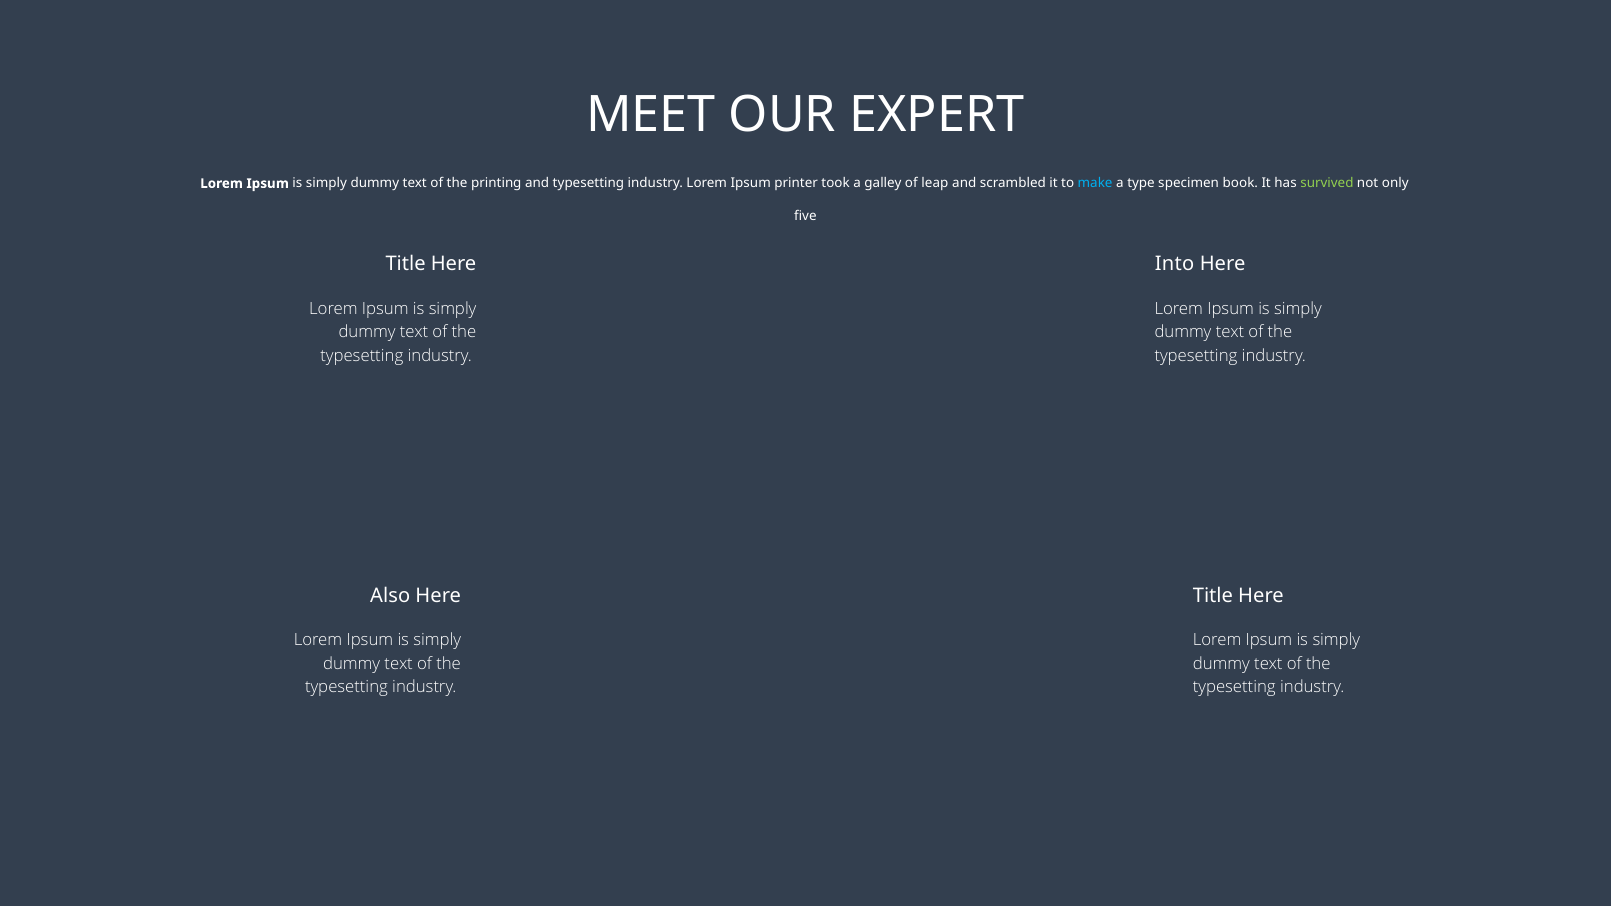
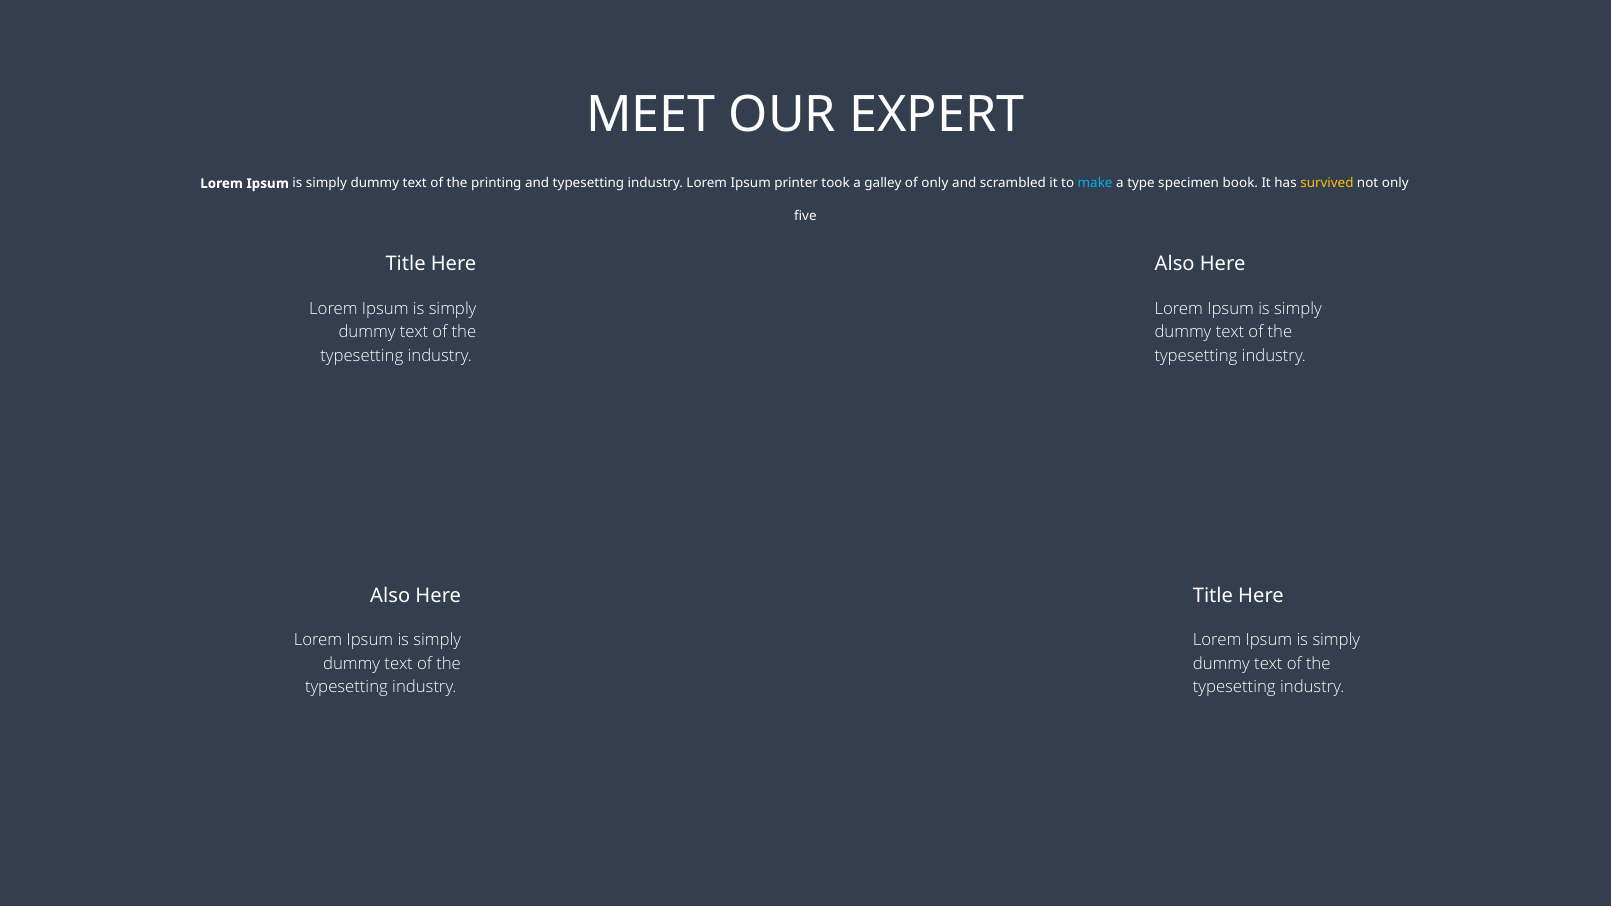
of leap: leap -> only
survived colour: light green -> yellow
Into at (1175, 264): Into -> Also
